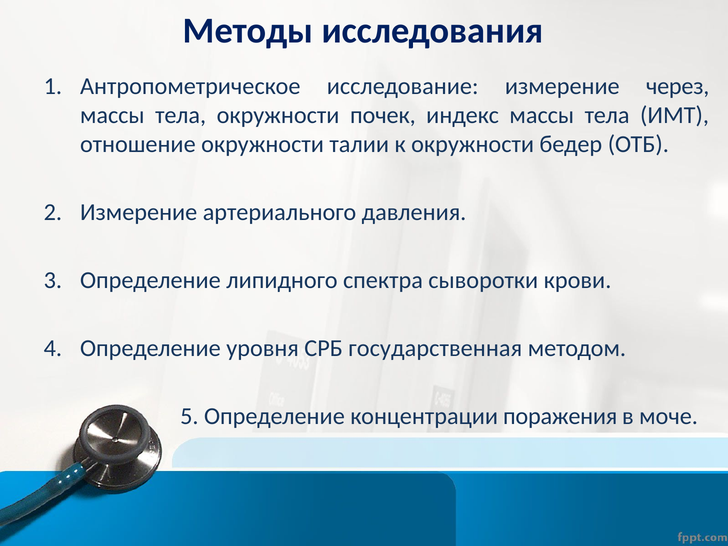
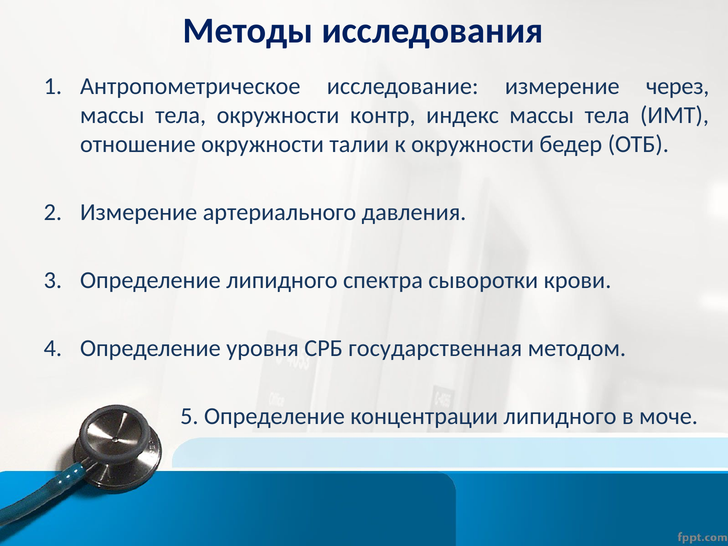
почек: почек -> контр
концентрации поражения: поражения -> липидного
